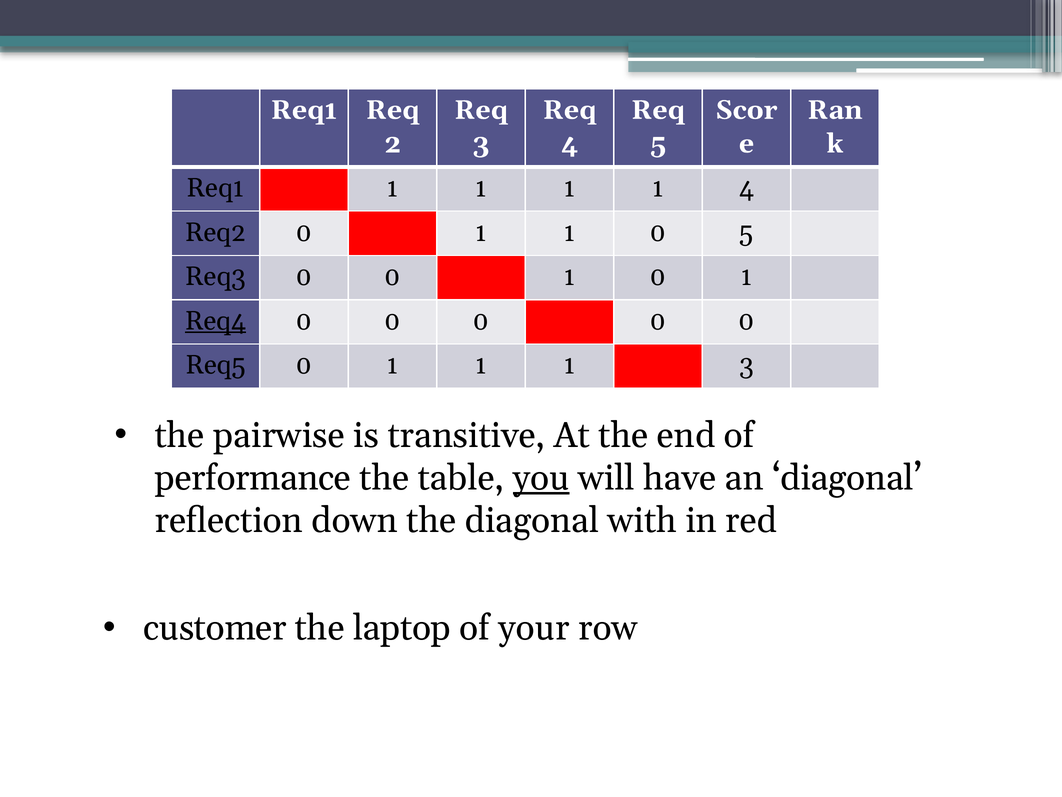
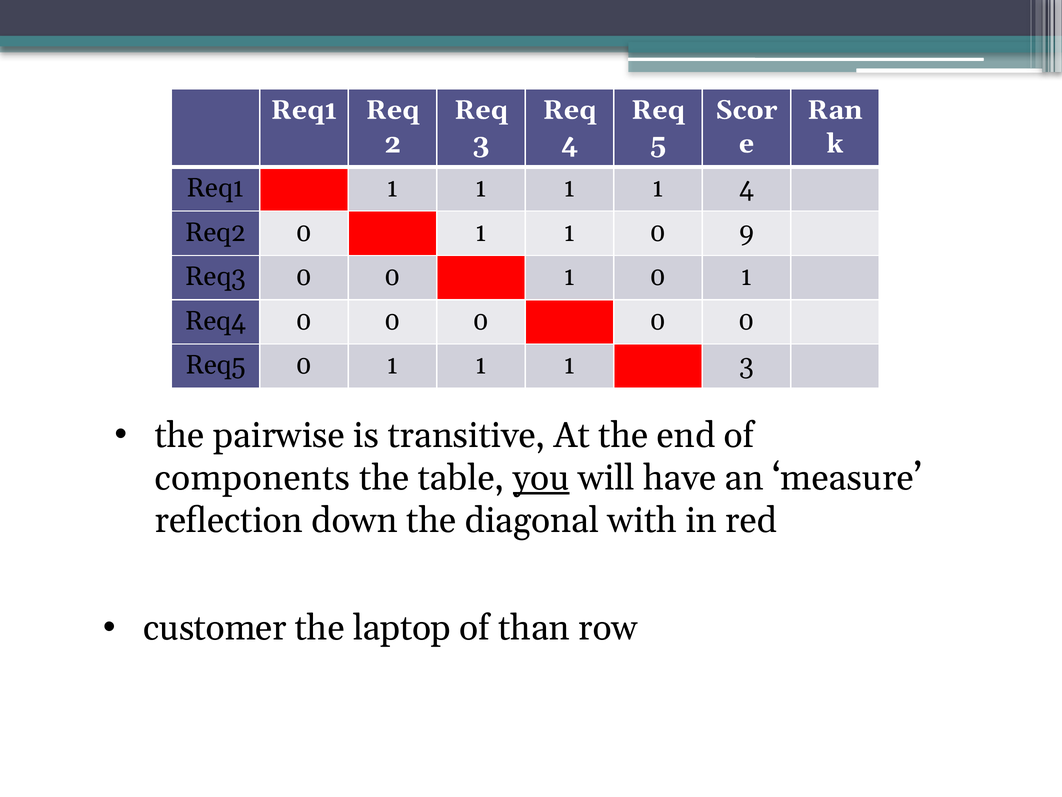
0 5: 5 -> 9
Req4 underline: present -> none
performance: performance -> components
an diagonal: diagonal -> measure
your: your -> than
